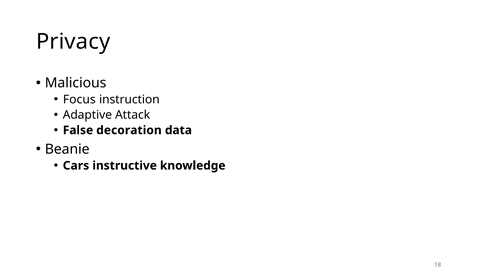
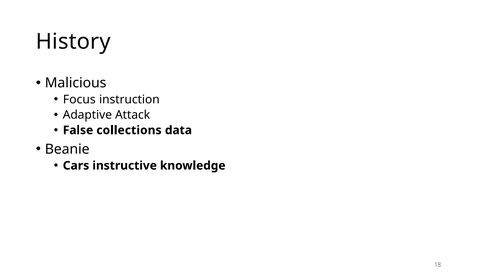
Privacy: Privacy -> History
decoration: decoration -> collections
